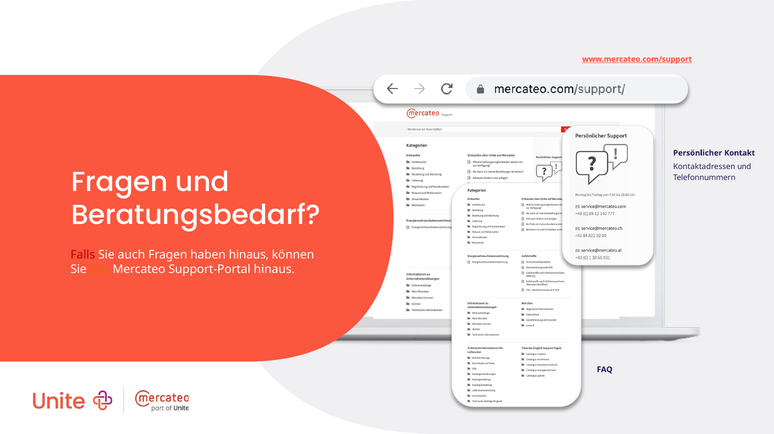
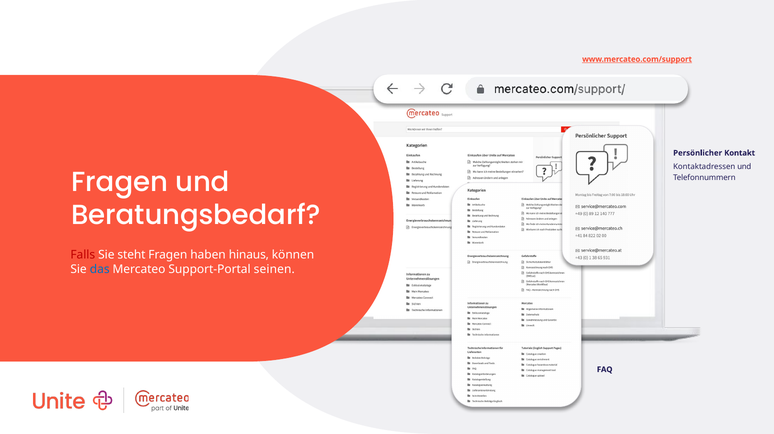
auch: auch -> steht
das colour: orange -> blue
Support-Portal hinaus: hinaus -> seinen
